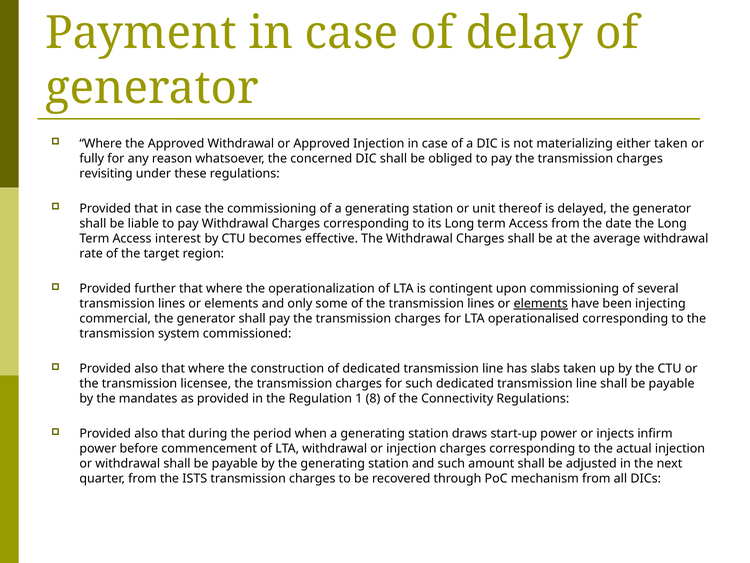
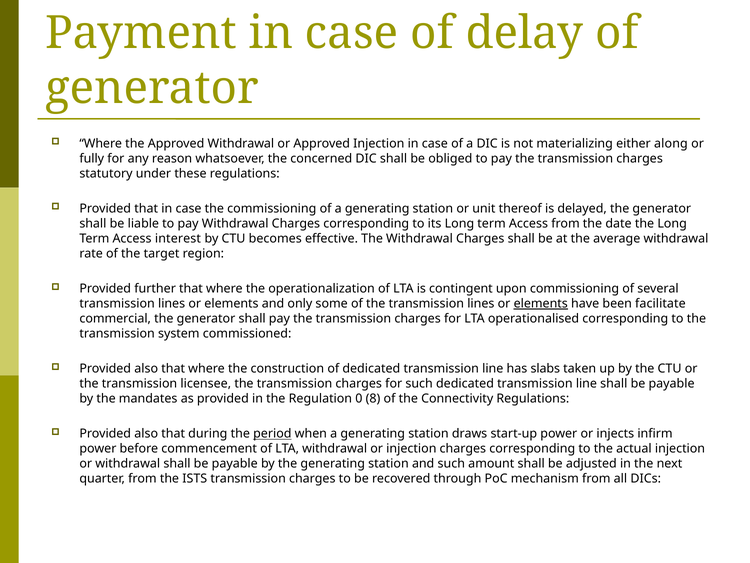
either taken: taken -> along
revisiting: revisiting -> statutory
injecting: injecting -> facilitate
1: 1 -> 0
period underline: none -> present
